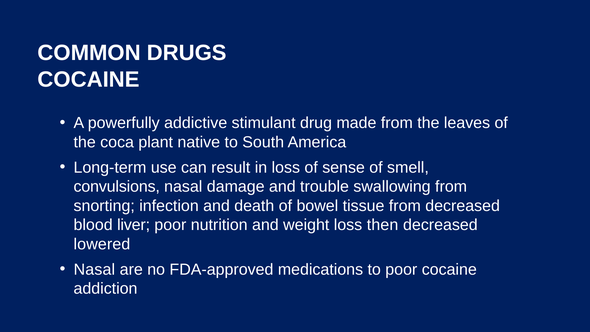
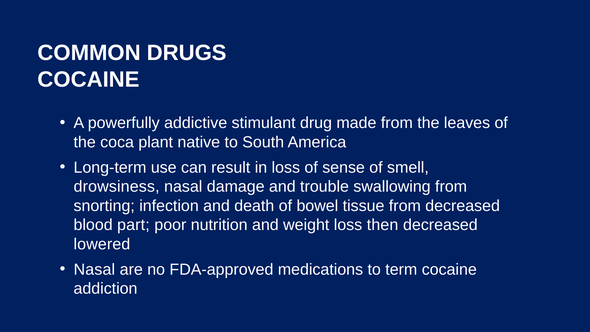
convulsions: convulsions -> drowsiness
liver: liver -> part
to poor: poor -> term
